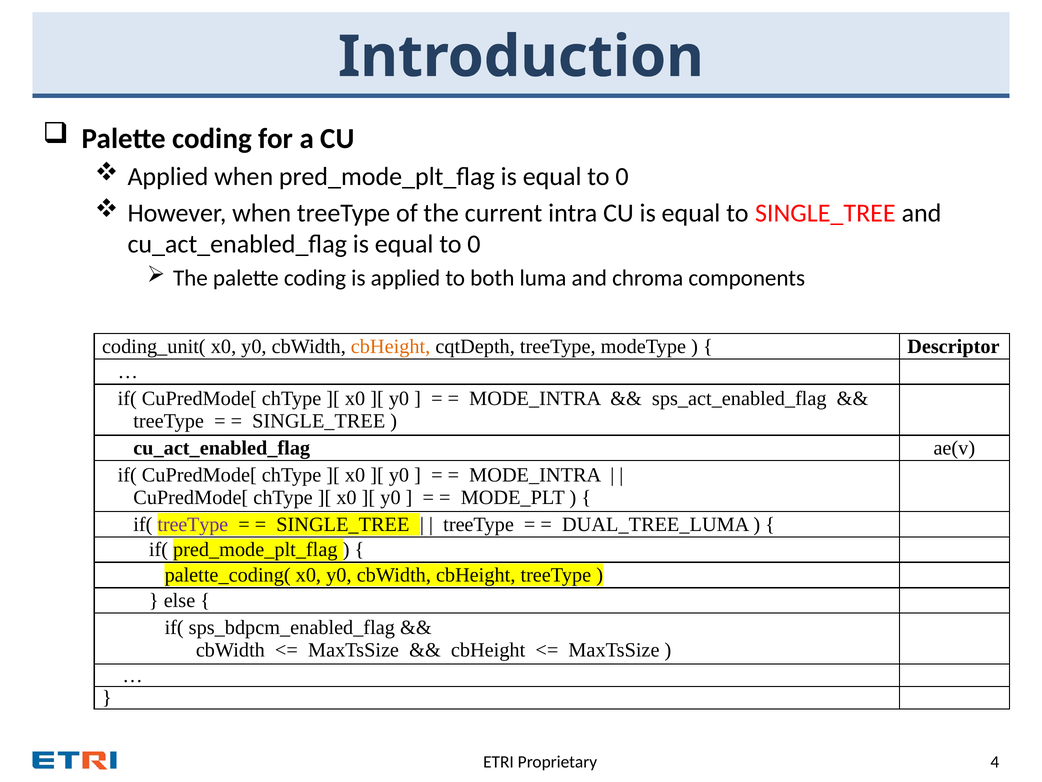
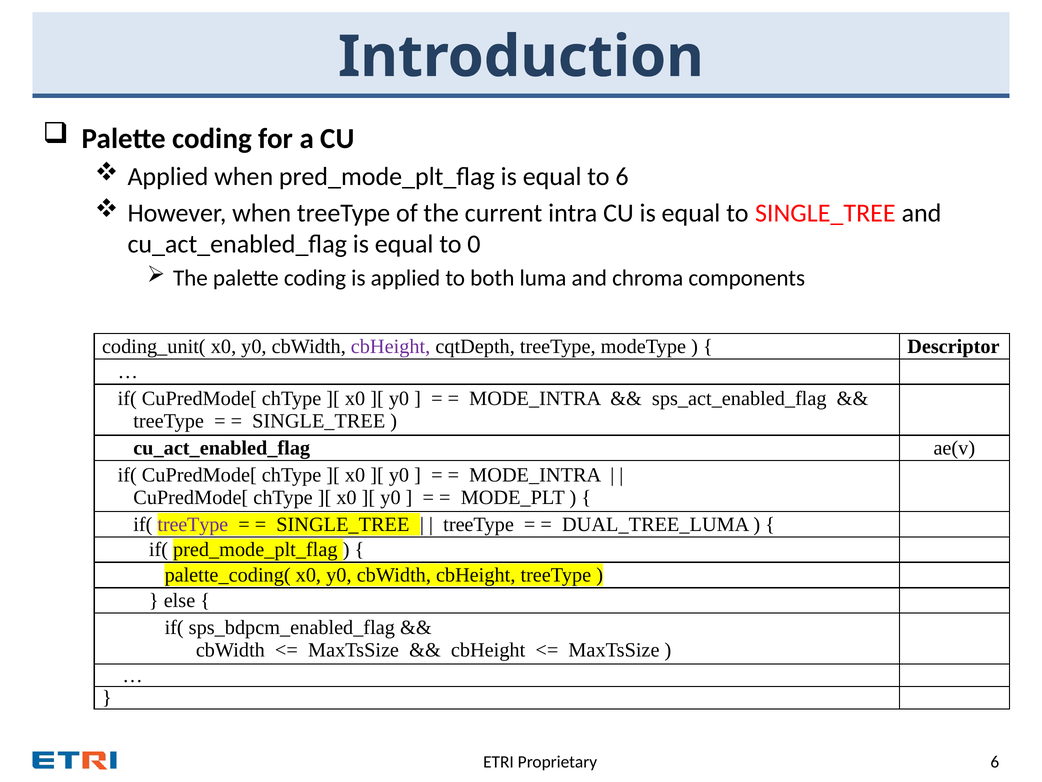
0 at (622, 177): 0 -> 6
cbHeight at (391, 346) colour: orange -> purple
Proprietary 4: 4 -> 6
